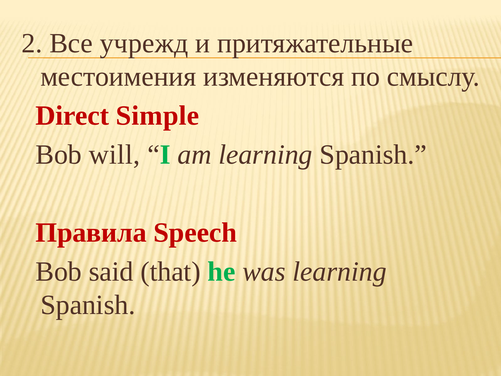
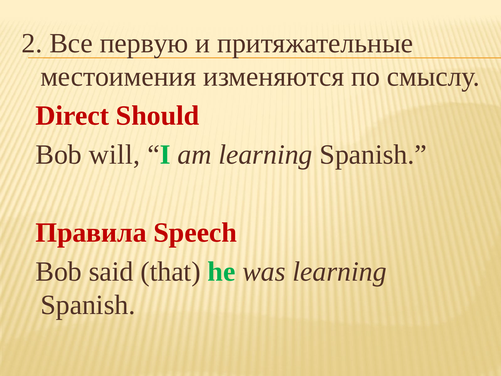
учрежд: учрежд -> первую
Simple: Simple -> Should
